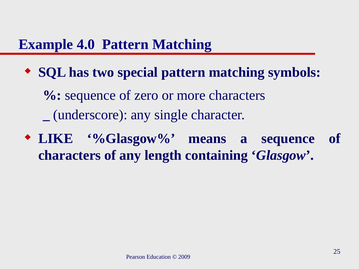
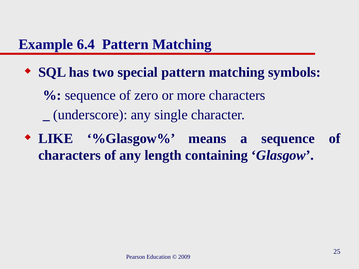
4.0: 4.0 -> 6.4
